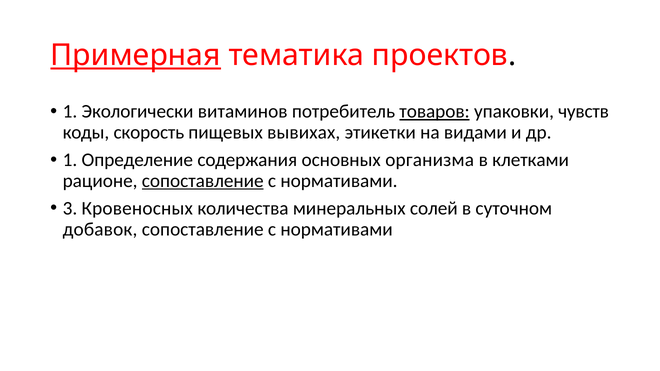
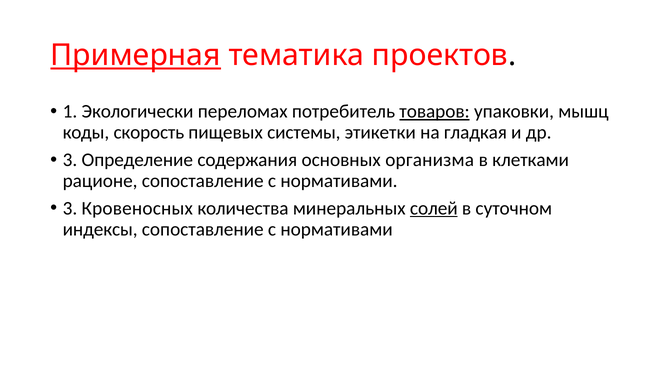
витаминов: витаминов -> переломах
чувств: чувств -> мышц
вывихах: вывихах -> системы
видами: видами -> гладкая
1 at (70, 160): 1 -> 3
сопоставление at (203, 181) underline: present -> none
солей underline: none -> present
добавок: добавок -> индексы
